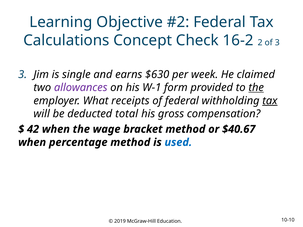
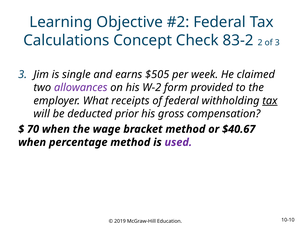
16-2: 16-2 -> 83-2
$630: $630 -> $505
W-1: W-1 -> W-2
the at (256, 88) underline: present -> none
total: total -> prior
42: 42 -> 70
used colour: blue -> purple
